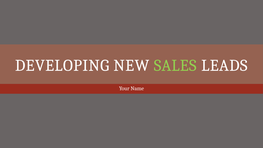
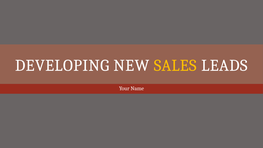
SALES colour: light green -> yellow
